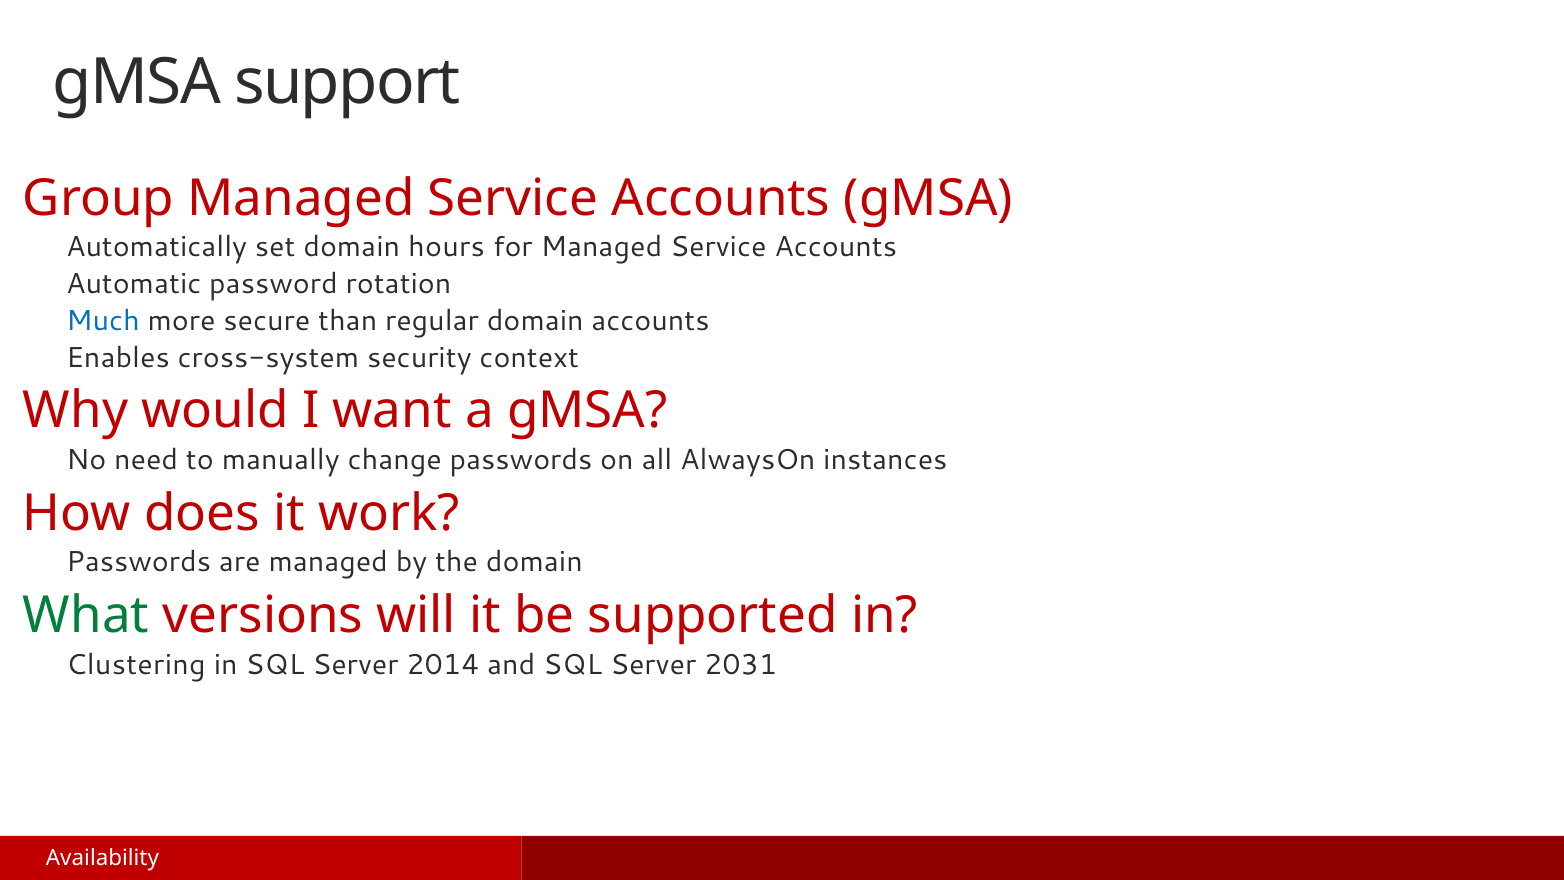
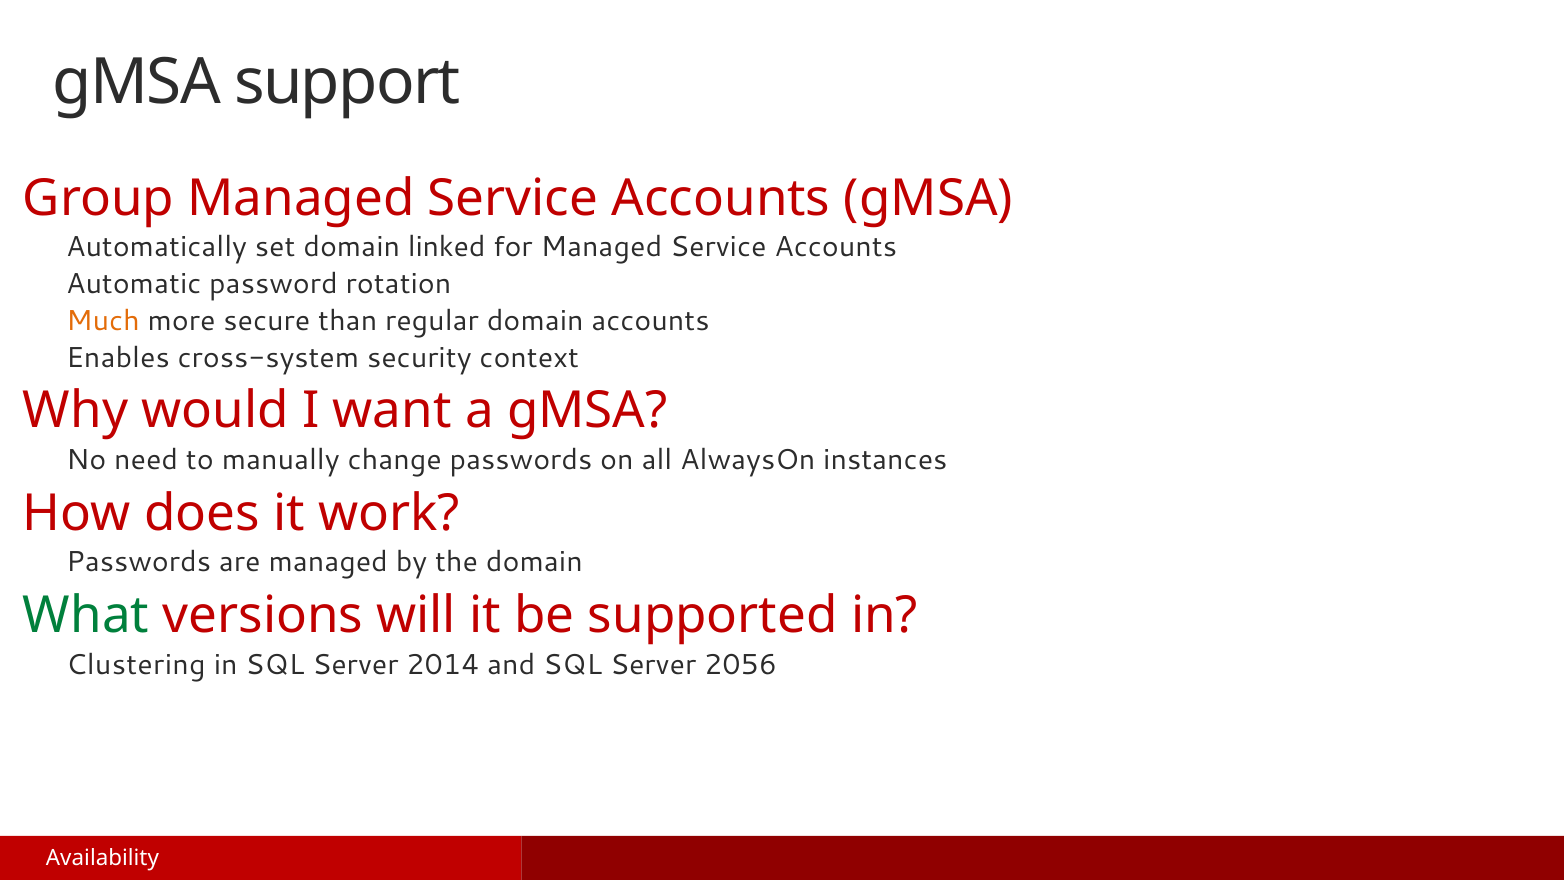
hours: hours -> linked
Much colour: blue -> orange
2031: 2031 -> 2056
